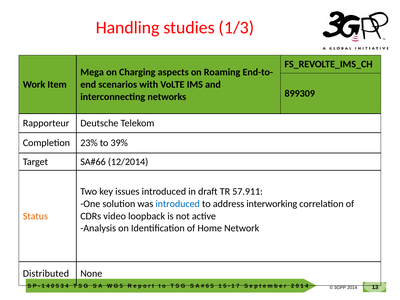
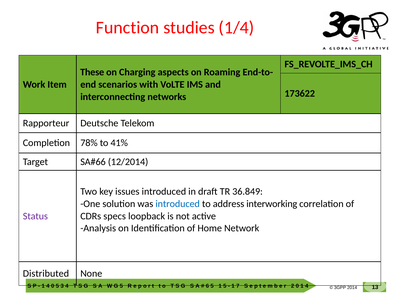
Handling: Handling -> Function
1/3: 1/3 -> 1/4
Mega: Mega -> These
899309: 899309 -> 173622
23%: 23% -> 78%
39%: 39% -> 41%
57.911: 57.911 -> 36.849
Status colour: orange -> purple
video: video -> specs
